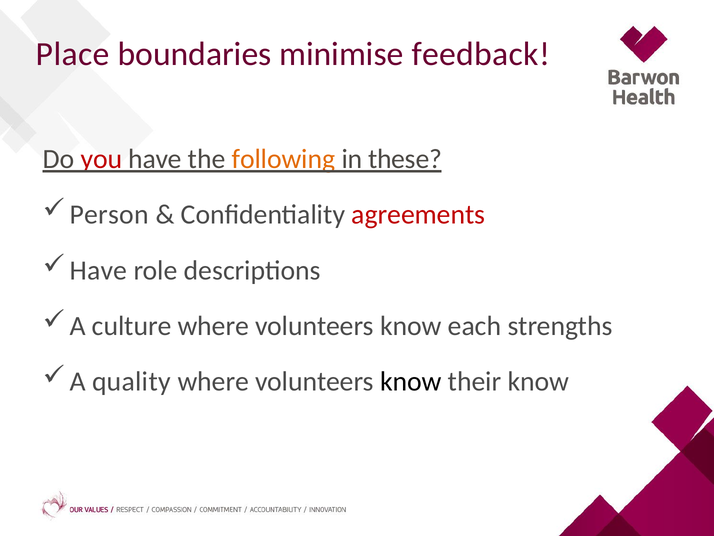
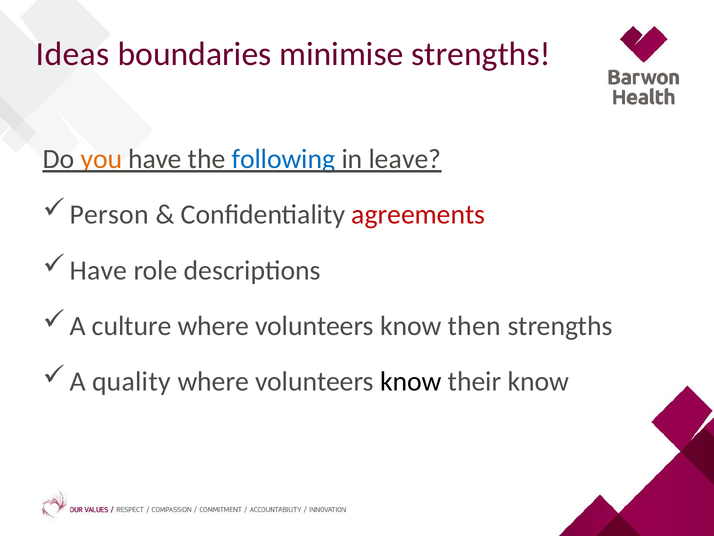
Place: Place -> Ideas
minimise feedback: feedback -> strengths
you colour: red -> orange
following colour: orange -> blue
these: these -> leave
each: each -> then
